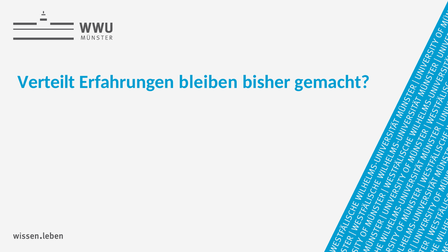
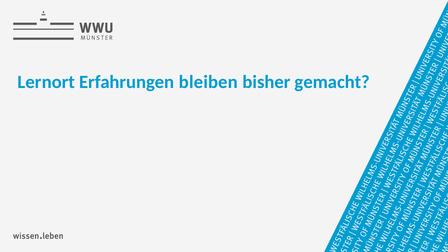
Verteilt: Verteilt -> Lernort
